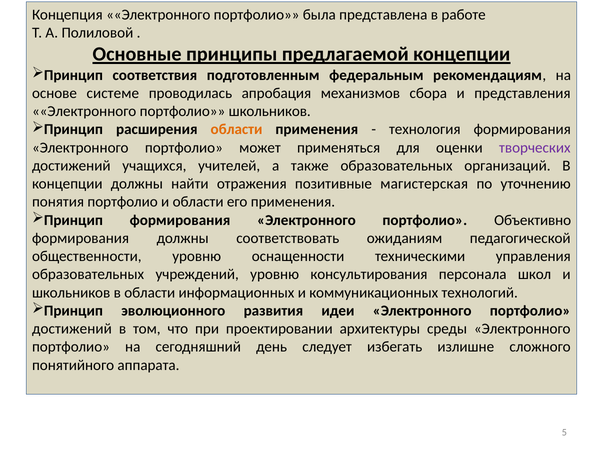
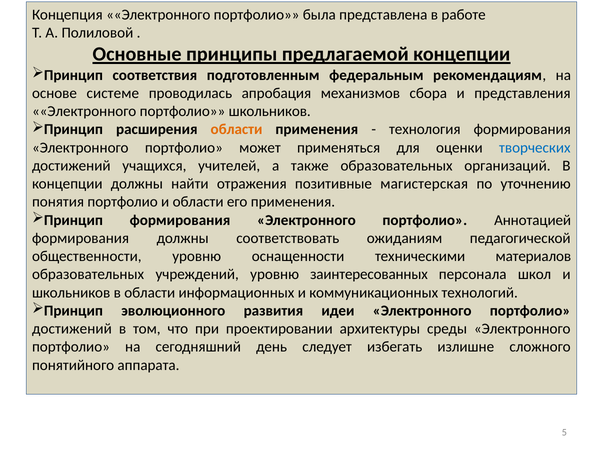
творческих colour: purple -> blue
Объективно: Объективно -> Аннотацией
управления: управления -> материалов
консультирования: консультирования -> заинтересованных
